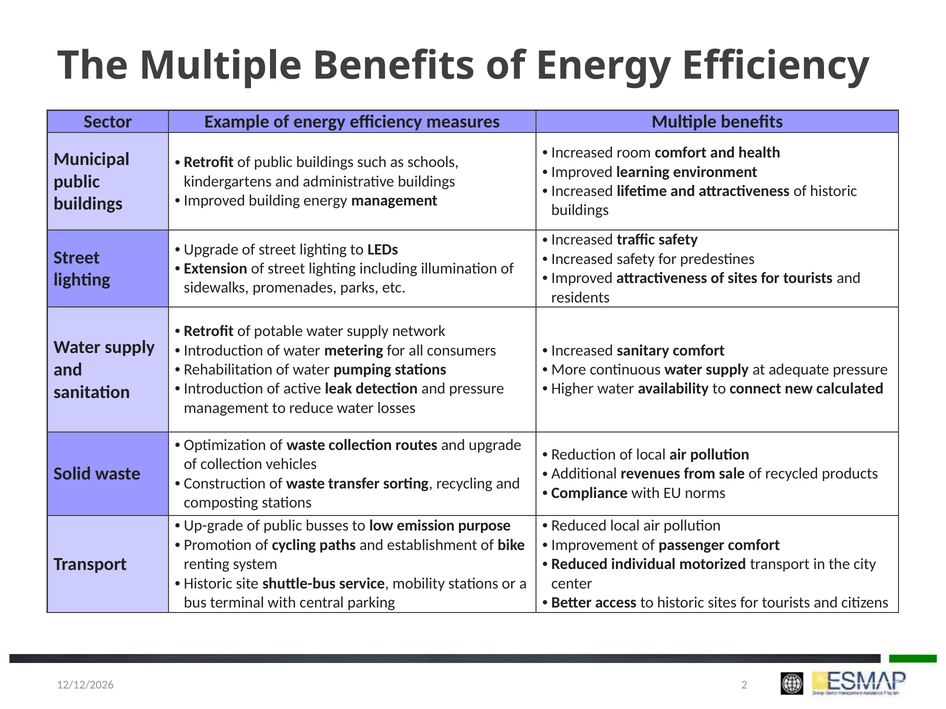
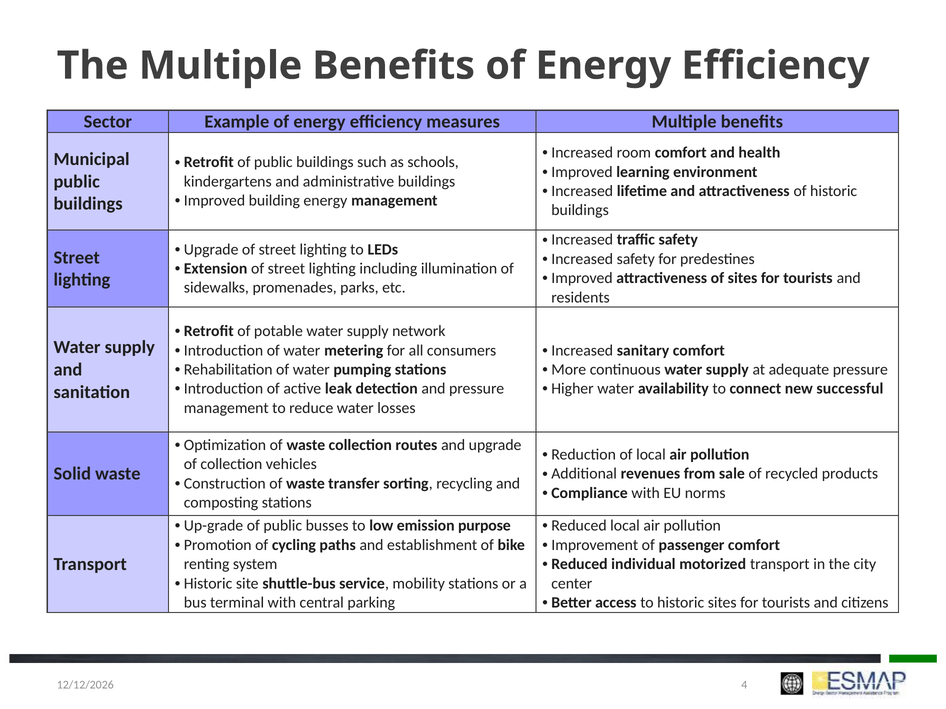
calculated: calculated -> successful
2: 2 -> 4
